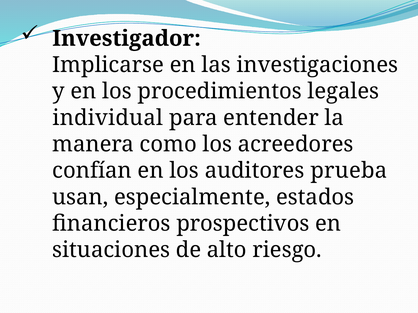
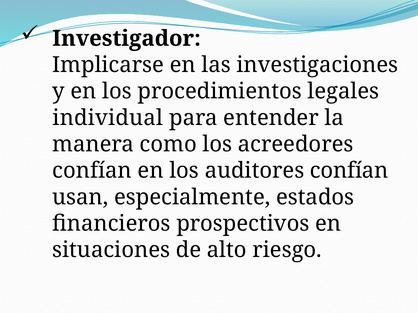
auditores prueba: prueba -> confían
